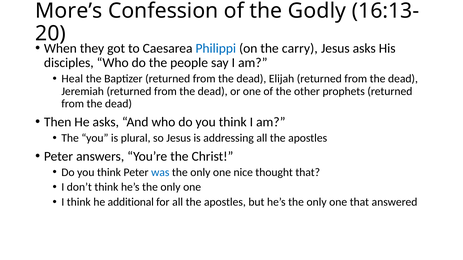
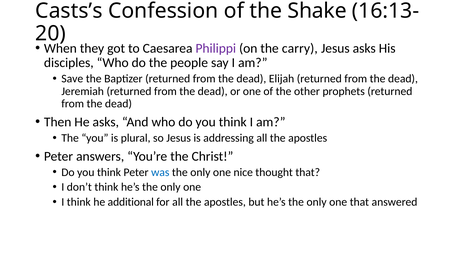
More’s: More’s -> Casts’s
Godly: Godly -> Shake
Philippi colour: blue -> purple
Heal: Heal -> Save
